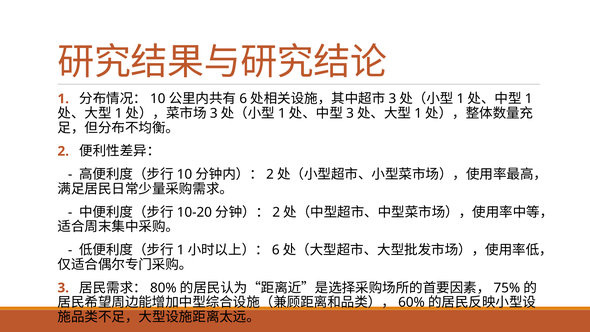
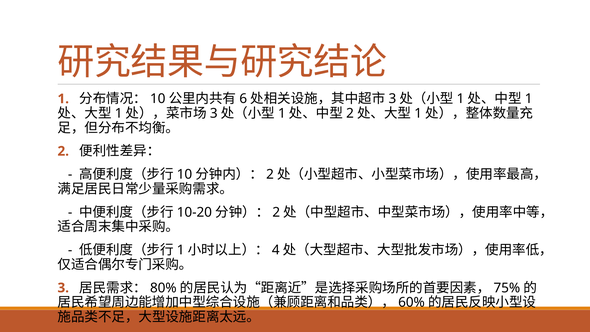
3 at (350, 113): 3 -> 2
6 at (276, 250): 6 -> 4
